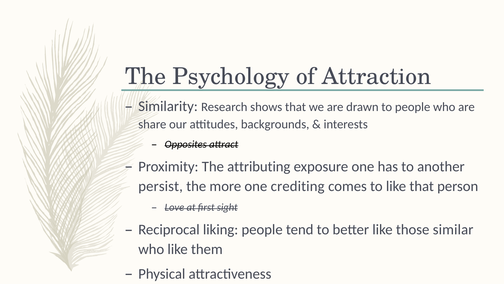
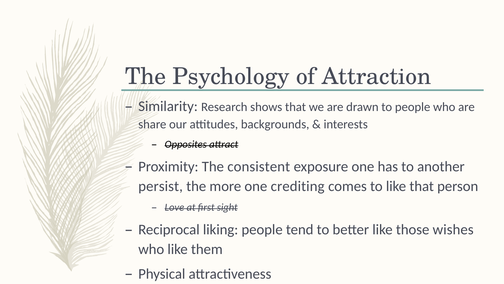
attributing: attributing -> consistent
similar: similar -> wishes
